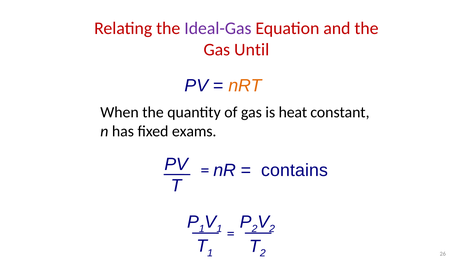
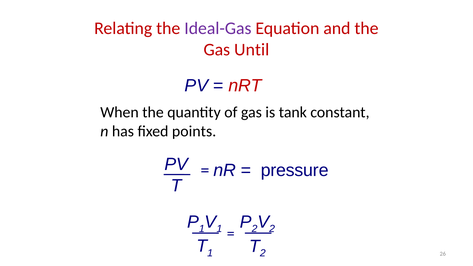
nRT colour: orange -> red
heat: heat -> tank
exams: exams -> points
contains: contains -> pressure
